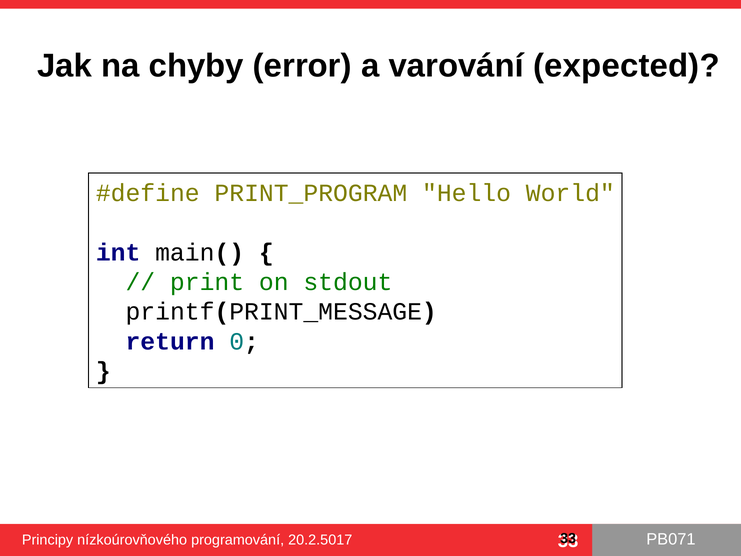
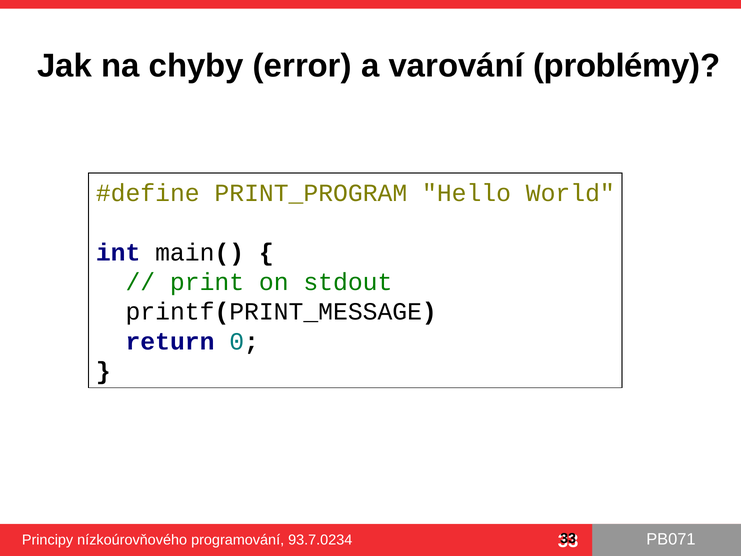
expected: expected -> problémy
20.2.5017: 20.2.5017 -> 93.7.0234
